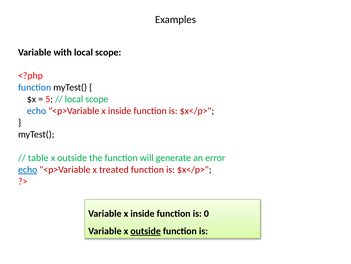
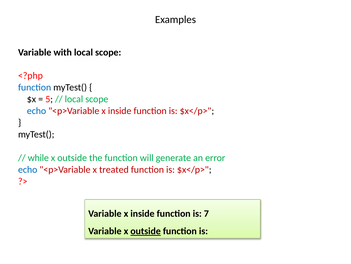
table: table -> while
echo at (28, 169) underline: present -> none
0: 0 -> 7
